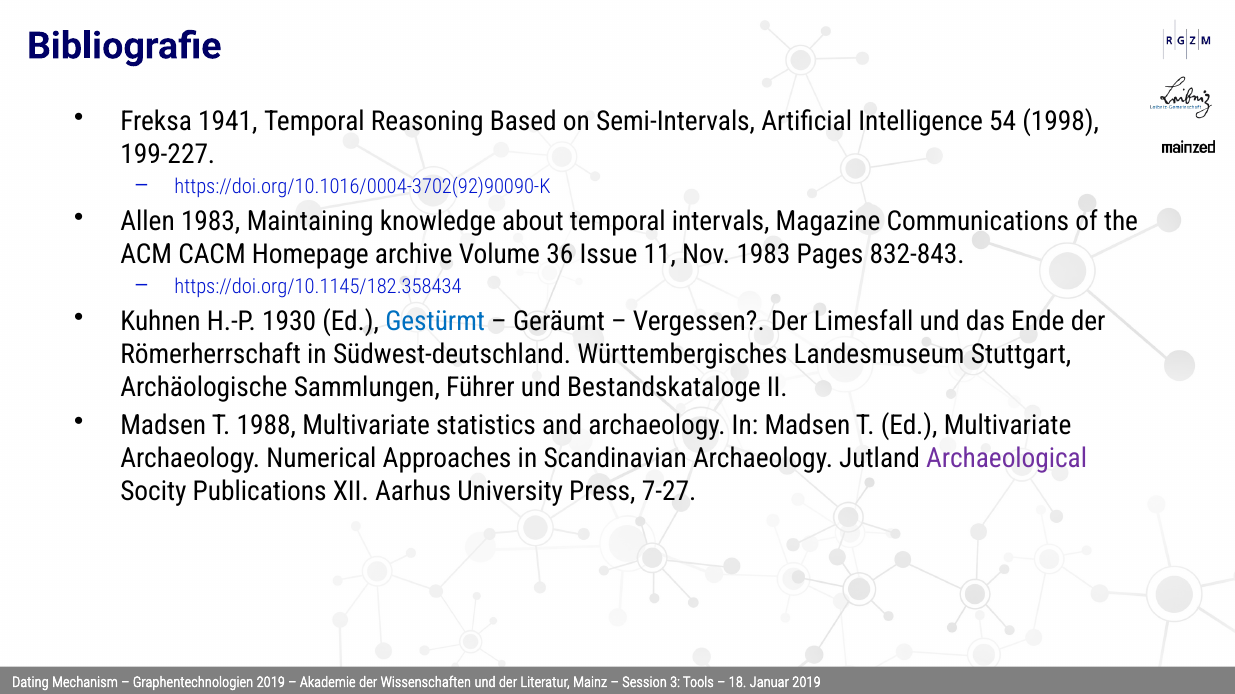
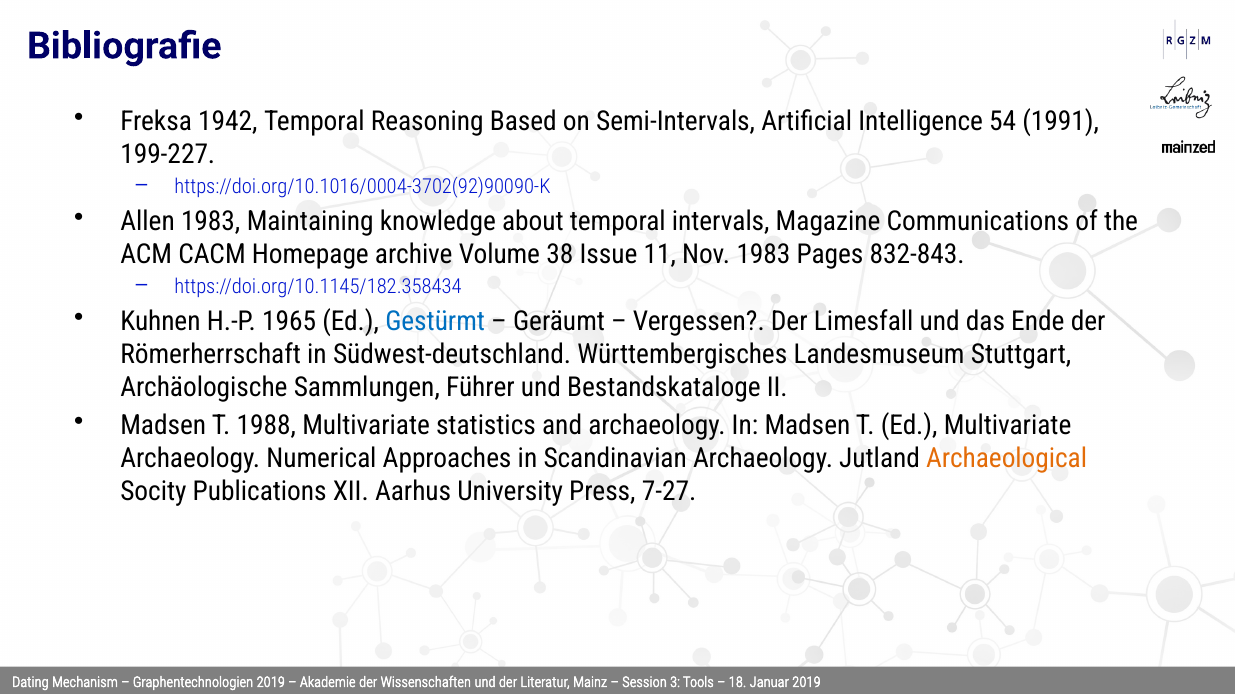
1941: 1941 -> 1942
1998: 1998 -> 1991
36: 36 -> 38
1930: 1930 -> 1965
Archaeological colour: purple -> orange
